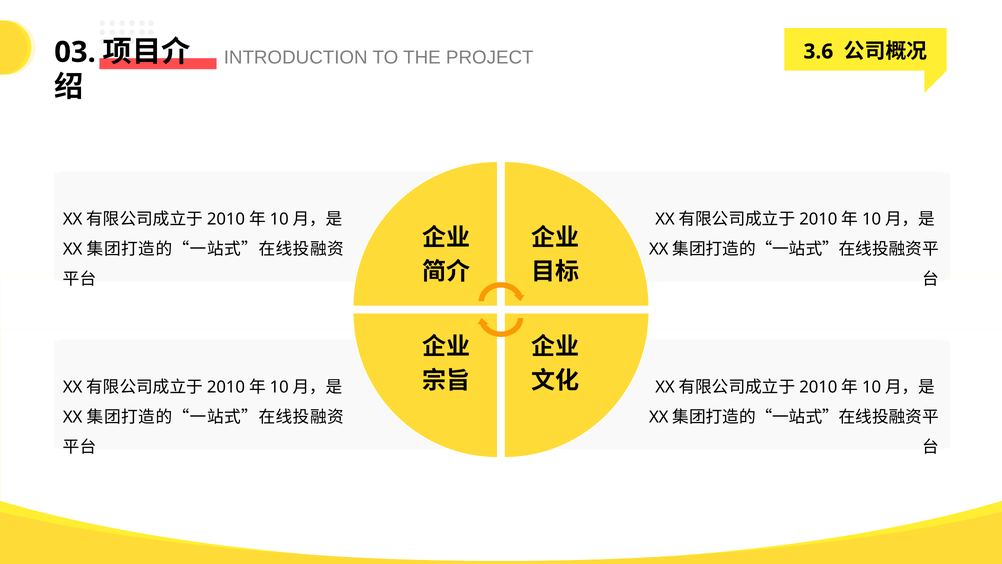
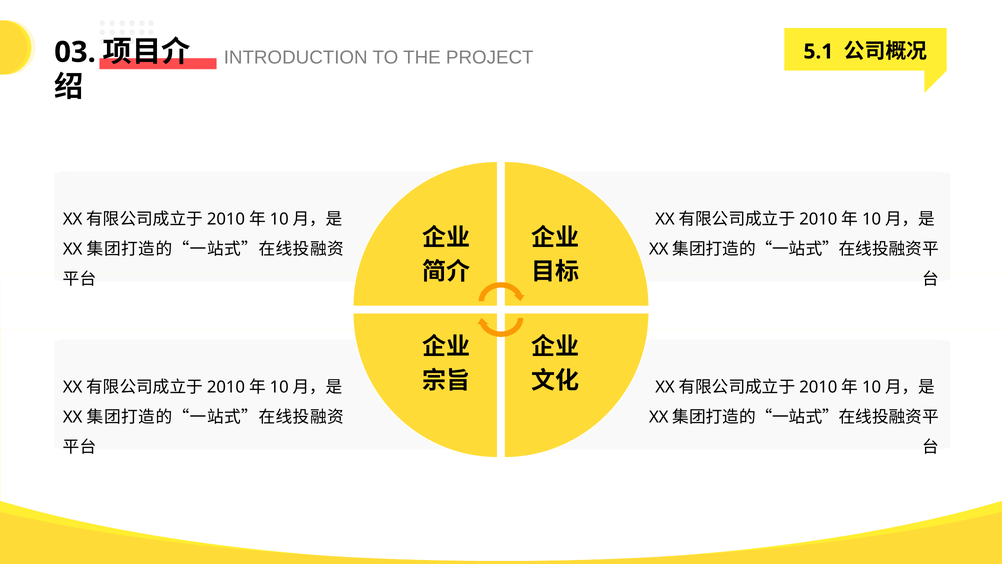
3.6: 3.6 -> 5.1
